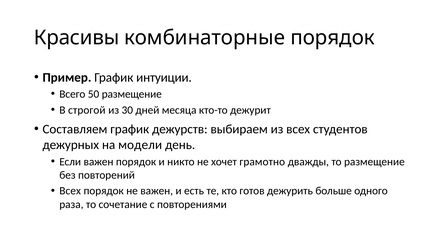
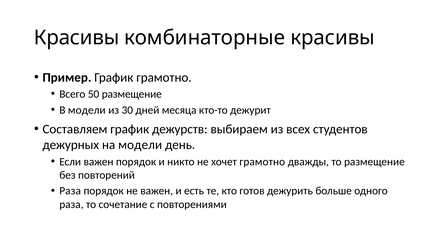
комбинаторные порядок: порядок -> красивы
График интуиции: интуиции -> грамотно
В строгой: строгой -> модели
Всех at (70, 191): Всех -> Раза
